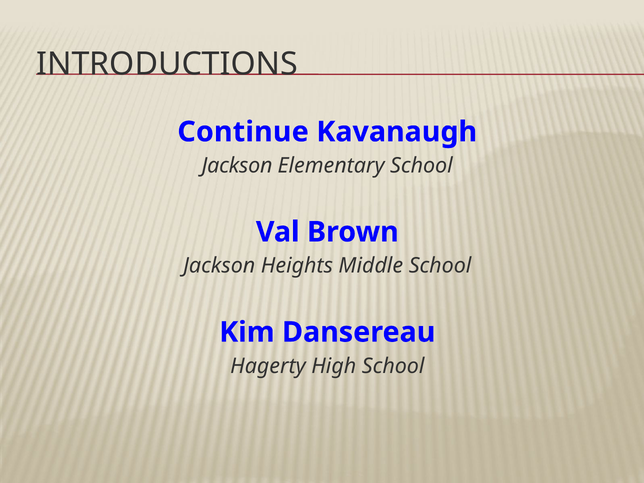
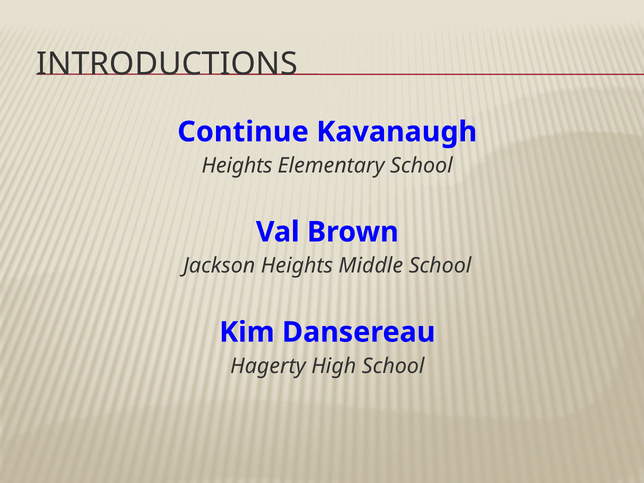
Jackson at (237, 166): Jackson -> Heights
